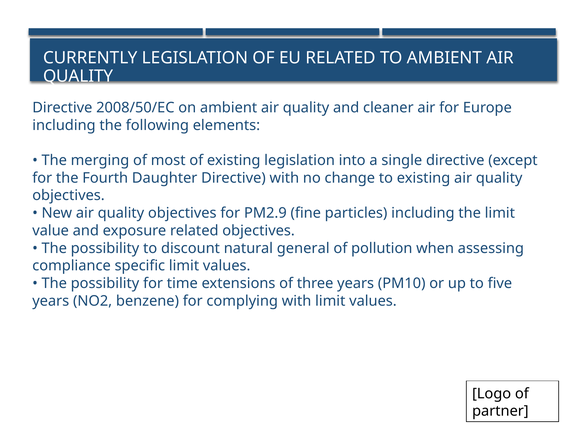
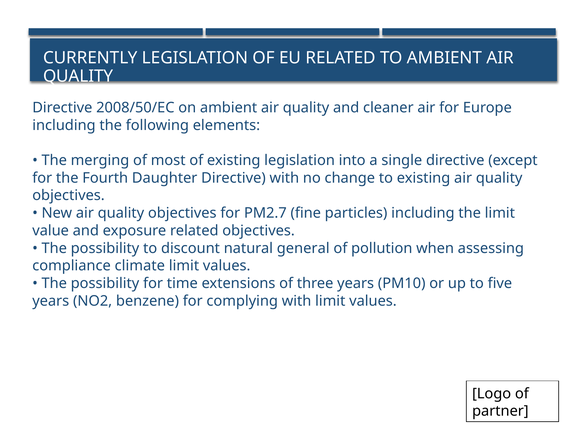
PM2.9: PM2.9 -> PM2.7
specific: specific -> climate
